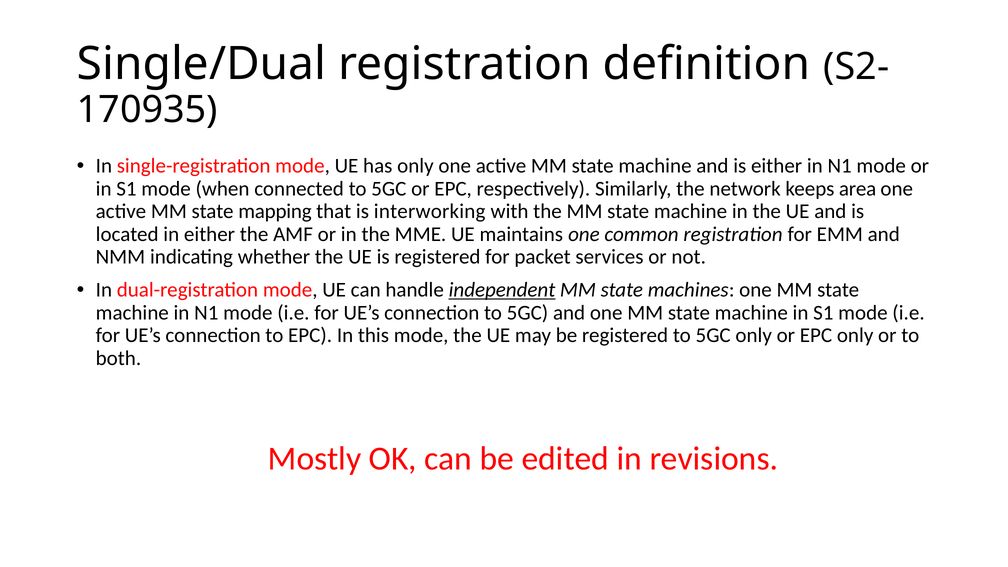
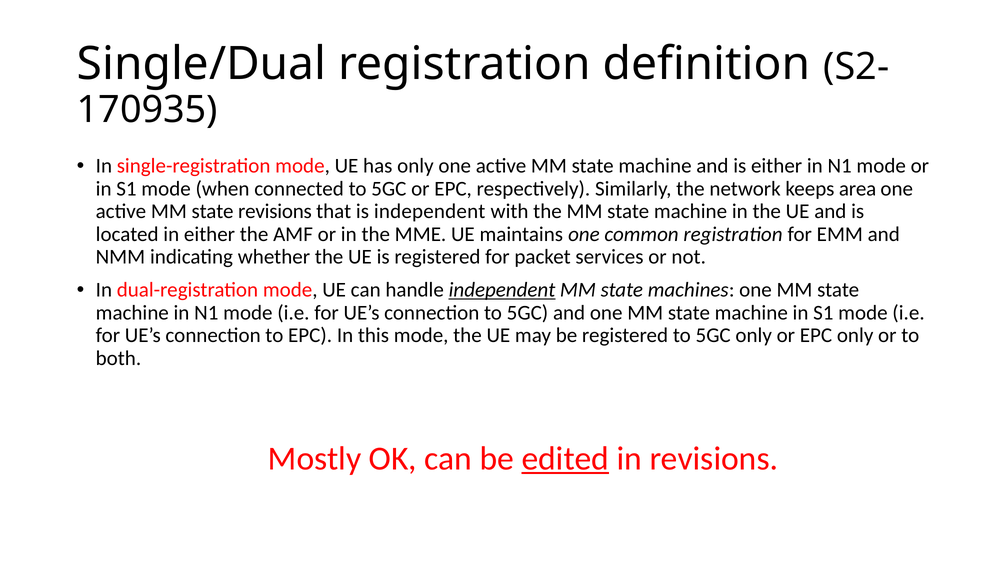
state mapping: mapping -> revisions
is interworking: interworking -> independent
edited underline: none -> present
